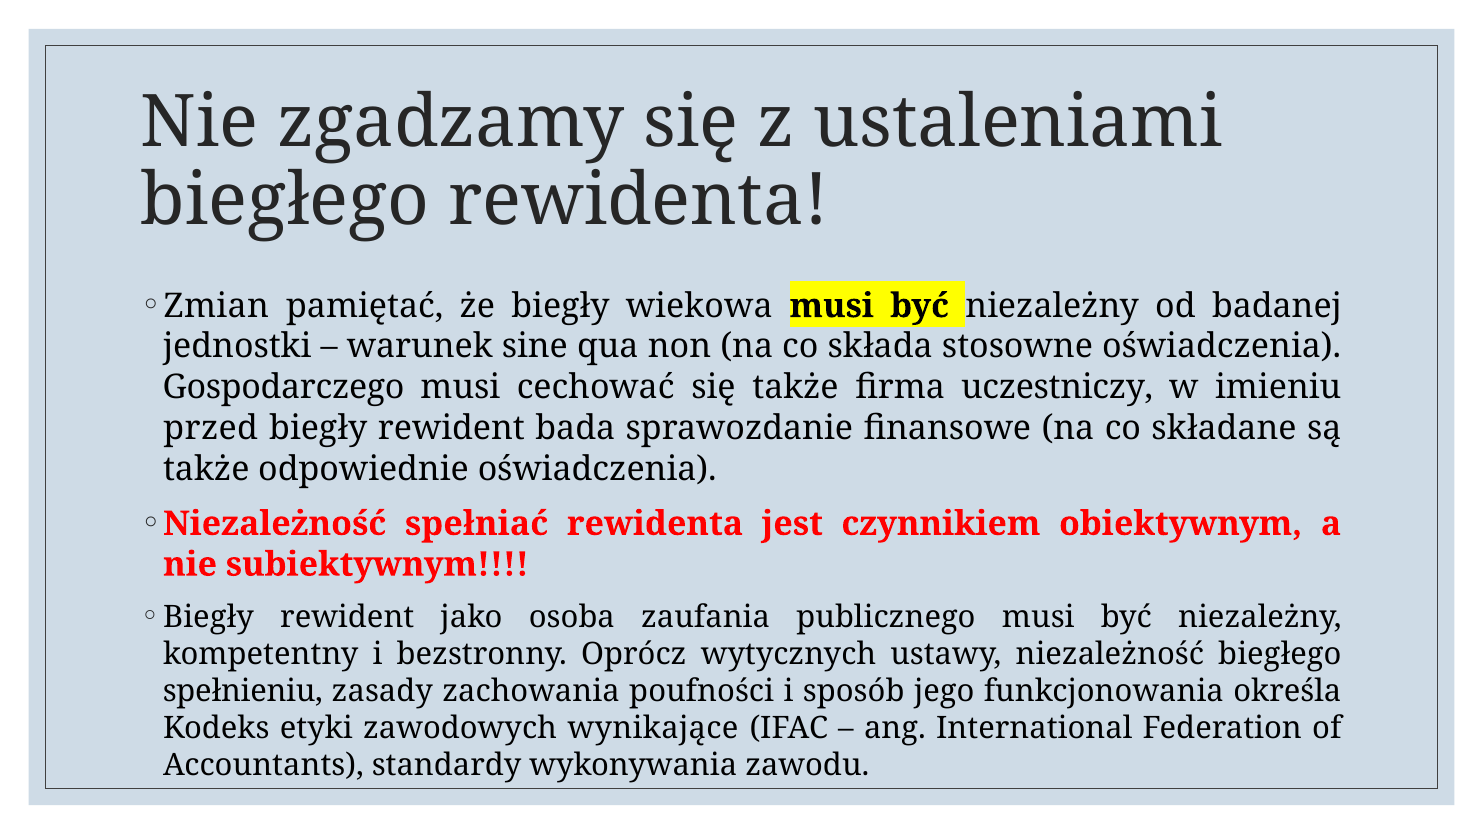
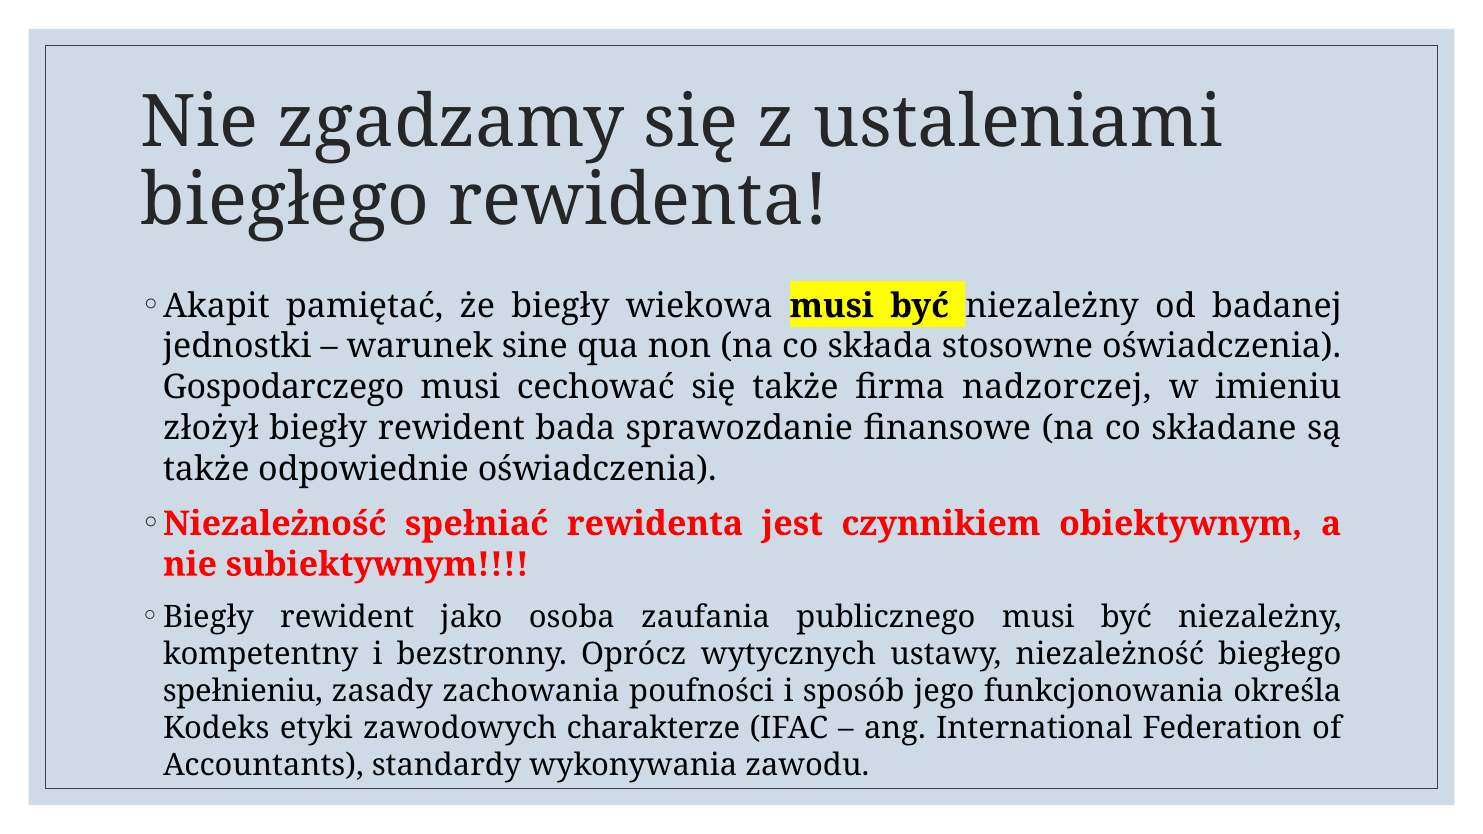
Zmian: Zmian -> Akapit
uczestniczy: uczestniczy -> nadzorczej
przed: przed -> złożył
wynikające: wynikające -> charakterze
